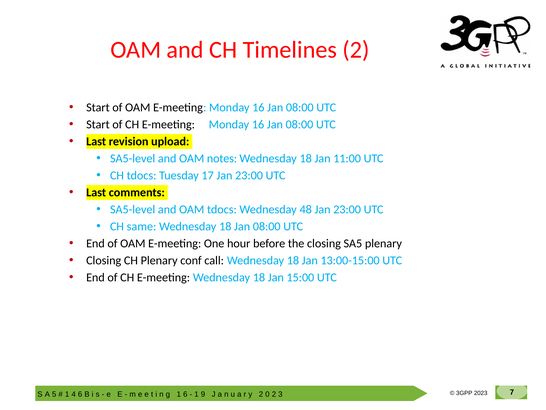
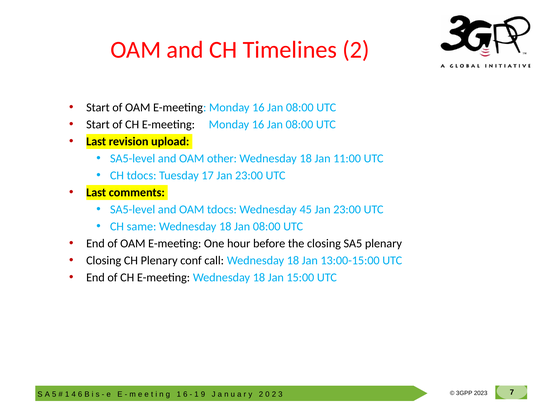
notes: notes -> other
48: 48 -> 45
